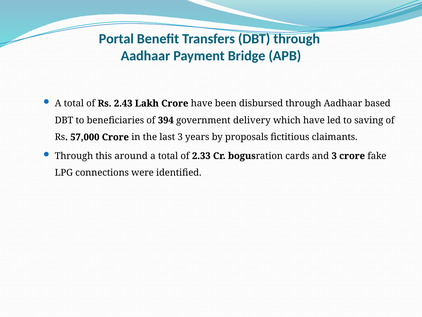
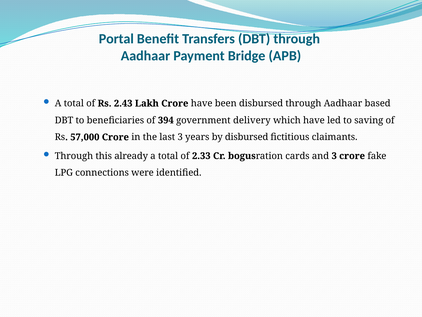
by proposals: proposals -> disbursed
around: around -> already
